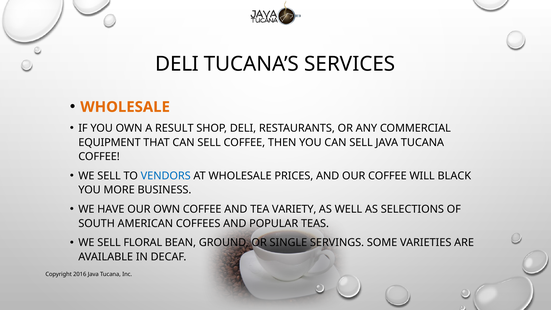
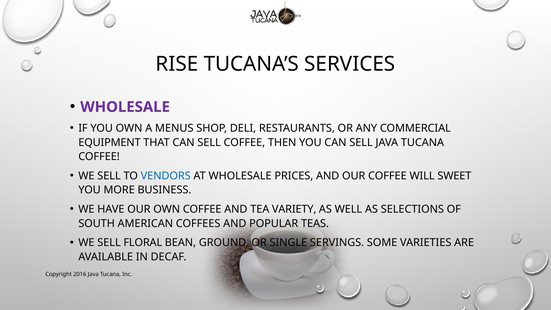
DELI at (177, 64): DELI -> RISE
WHOLESALE at (125, 107) colour: orange -> purple
RESULT: RESULT -> MENUS
BLACK: BLACK -> SWEET
